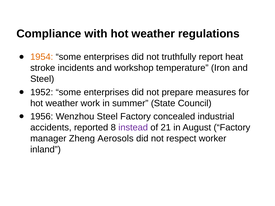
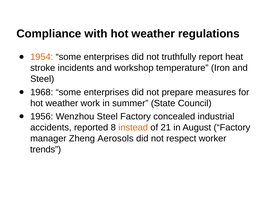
1952: 1952 -> 1968
instead colour: purple -> orange
inland: inland -> trends
